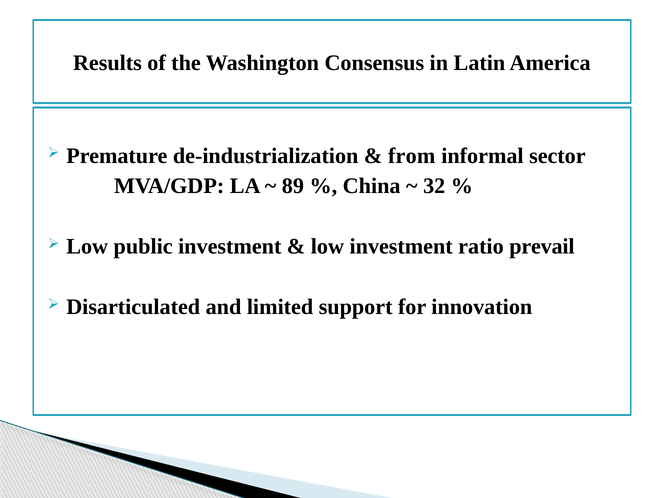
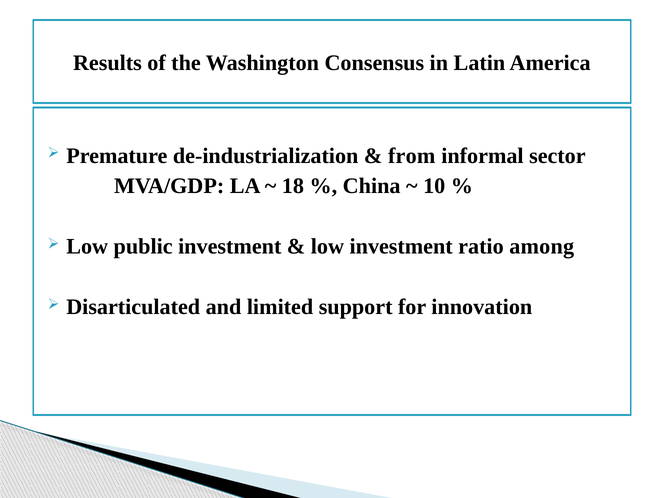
89: 89 -> 18
32: 32 -> 10
prevail: prevail -> among
